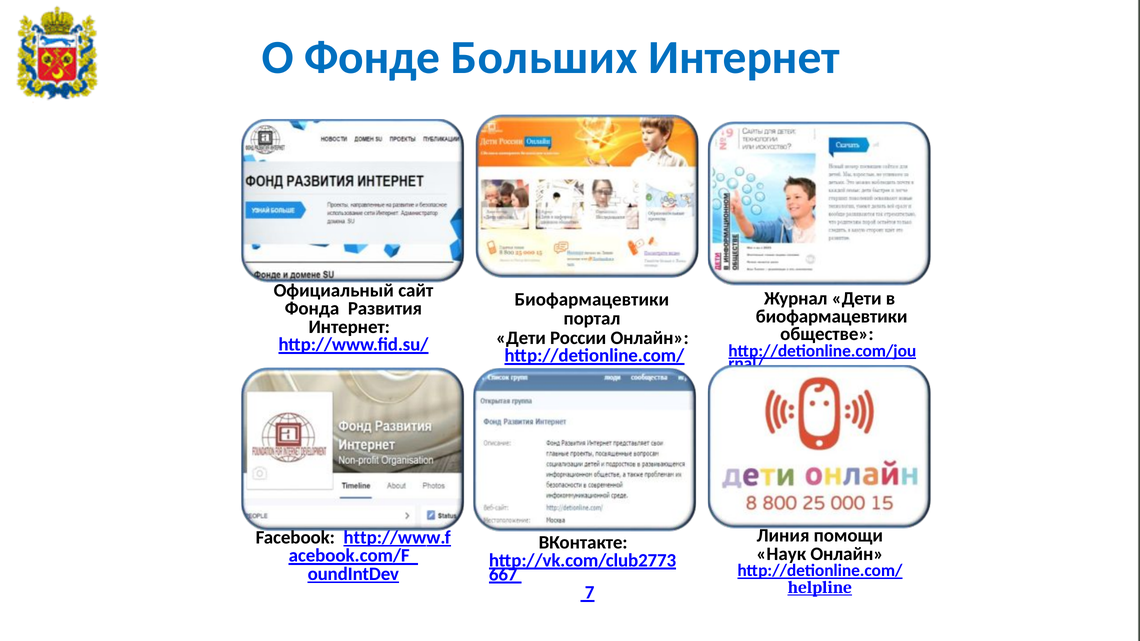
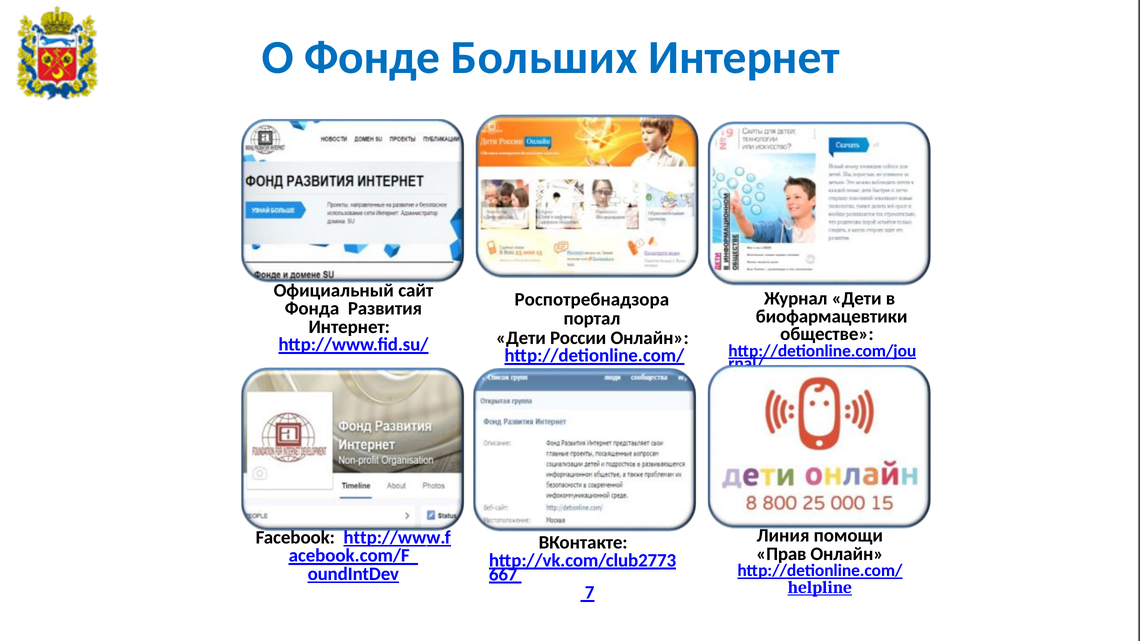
Биофармацевтики at (592, 299): Биофармацевтики -> Роспотребнадзора
Наук: Наук -> Прав
